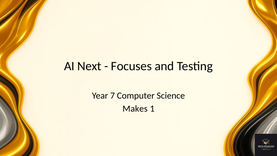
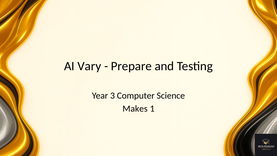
Next: Next -> Vary
Focuses: Focuses -> Prepare
7: 7 -> 3
